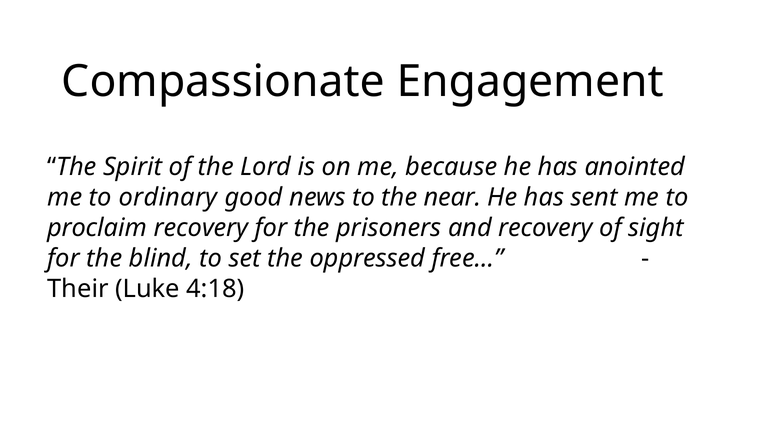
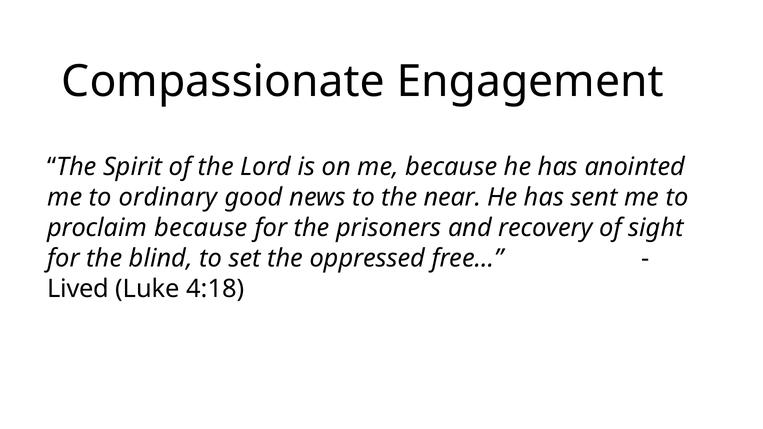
proclaim recovery: recovery -> because
Their: Their -> Lived
